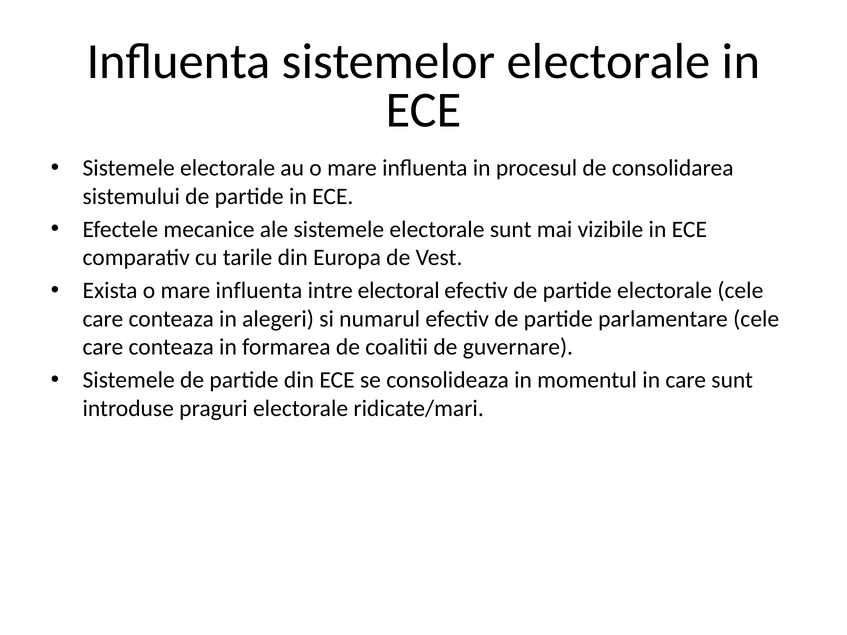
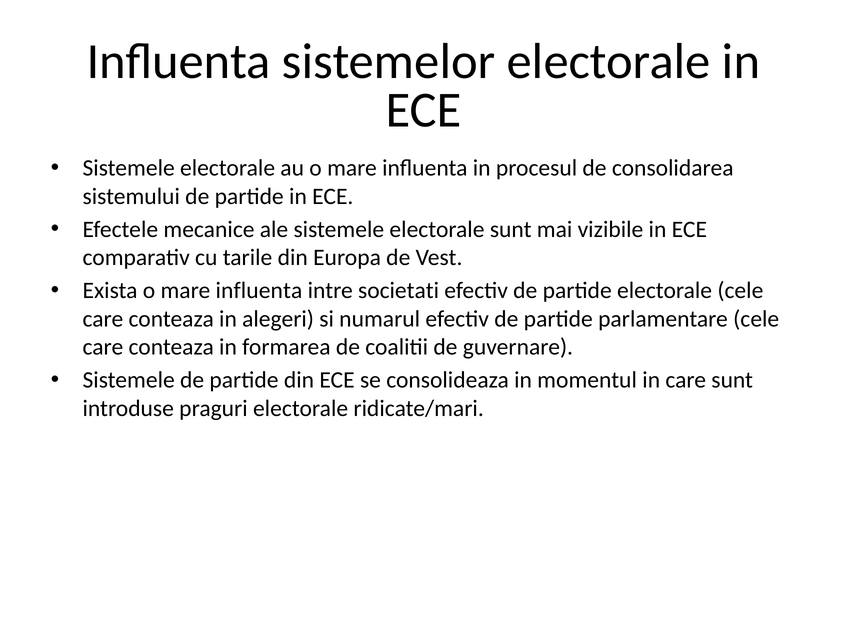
electoral: electoral -> societati
